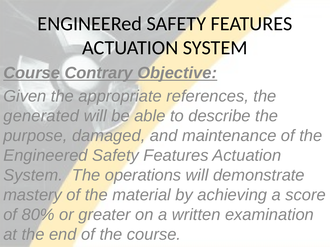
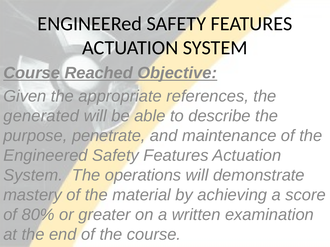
Contrary: Contrary -> Reached
damaged: damaged -> penetrate
